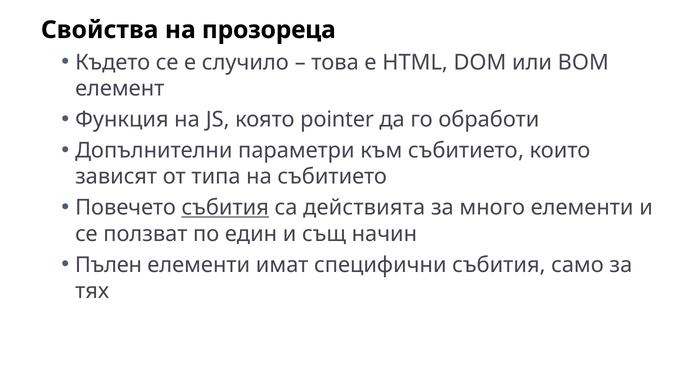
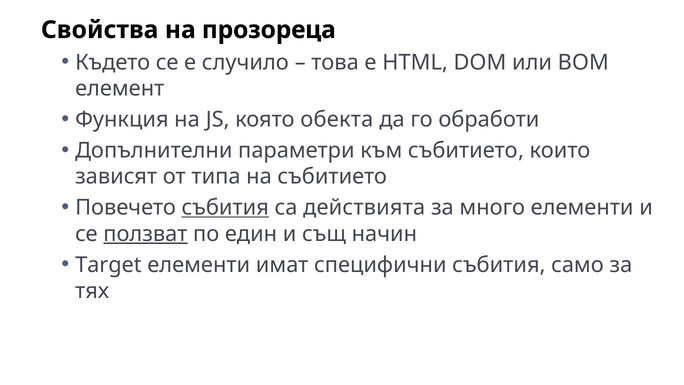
pointer: pointer -> обекта
ползват underline: none -> present
Пълен: Пълен -> Target
